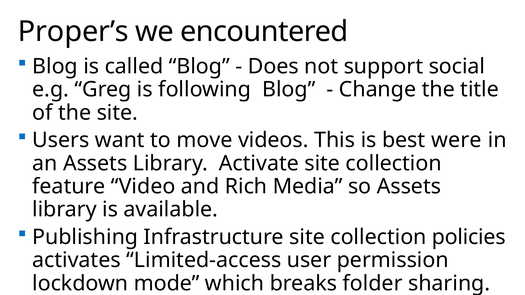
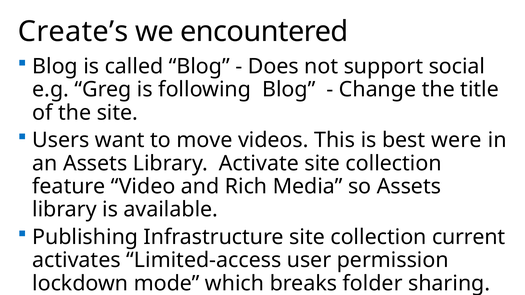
Proper’s: Proper’s -> Create’s
policies: policies -> current
